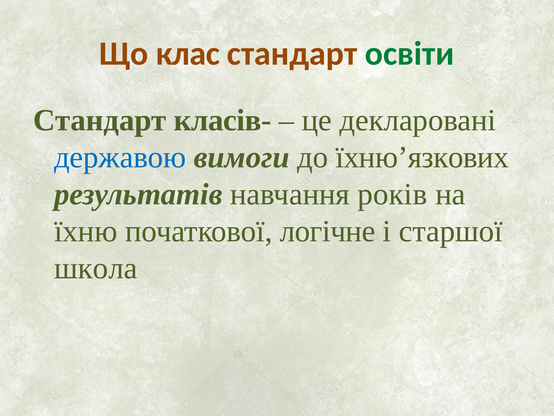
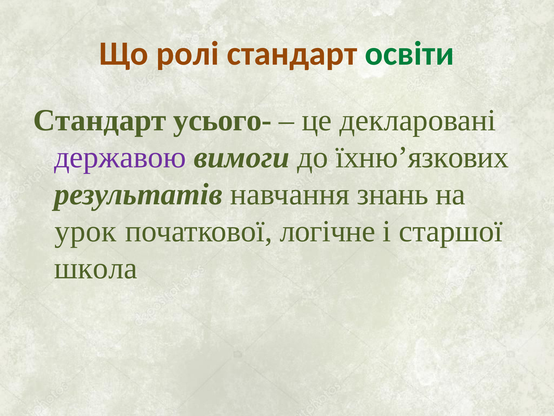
клас: клас -> ролі
класів-: класів- -> усього-
державою colour: blue -> purple
років: років -> знань
їхню: їхню -> урок
